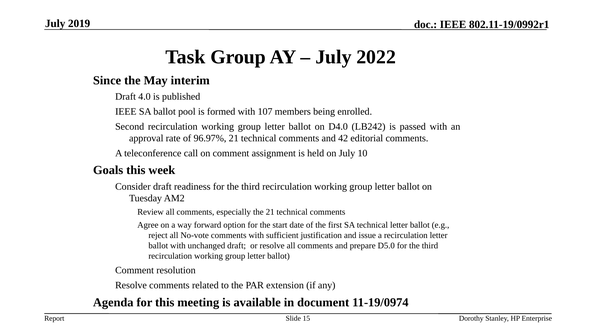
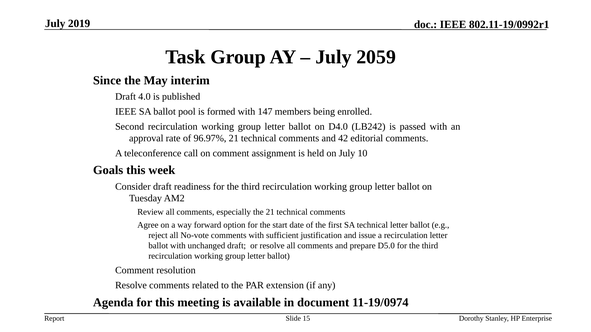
2022: 2022 -> 2059
107: 107 -> 147
